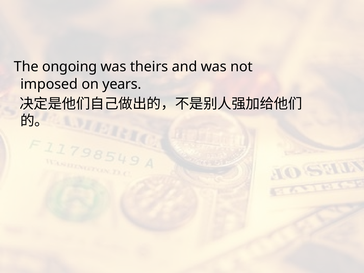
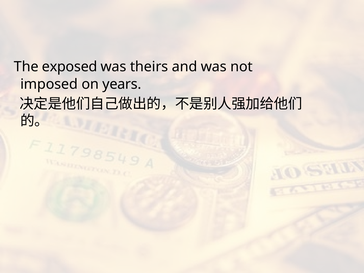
ongoing: ongoing -> exposed
